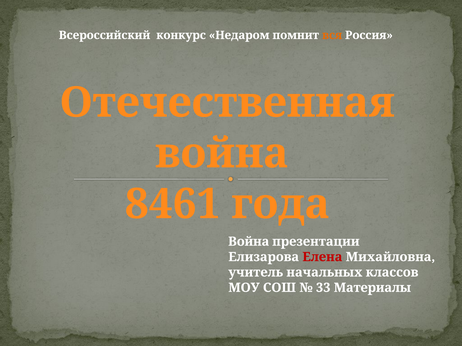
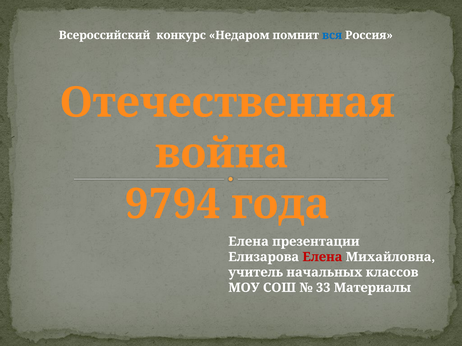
вся colour: orange -> blue
8461: 8461 -> 9794
Война at (249, 242): Война -> Елена
